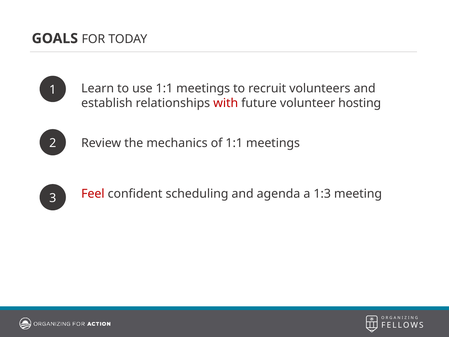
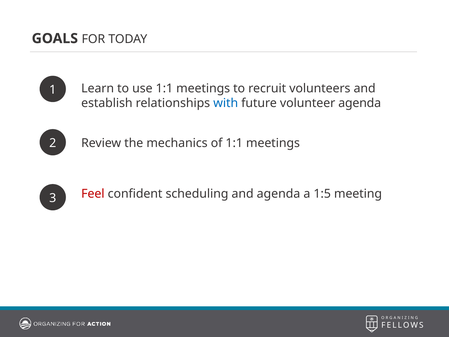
with colour: red -> blue
volunteer hosting: hosting -> agenda
1:3: 1:3 -> 1:5
